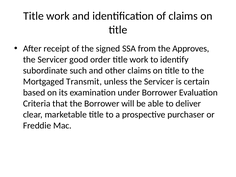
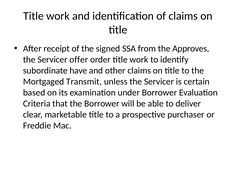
good: good -> offer
such: such -> have
